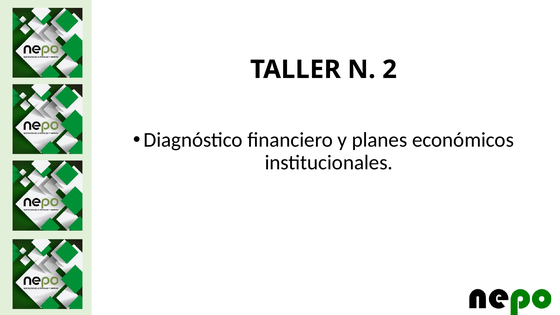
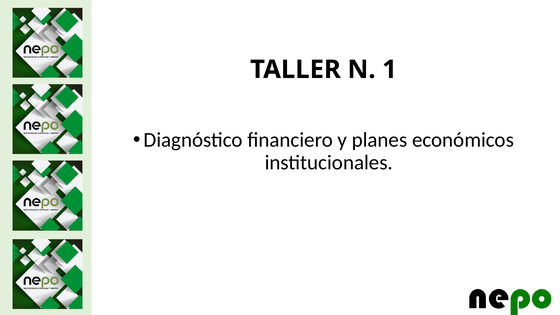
2: 2 -> 1
